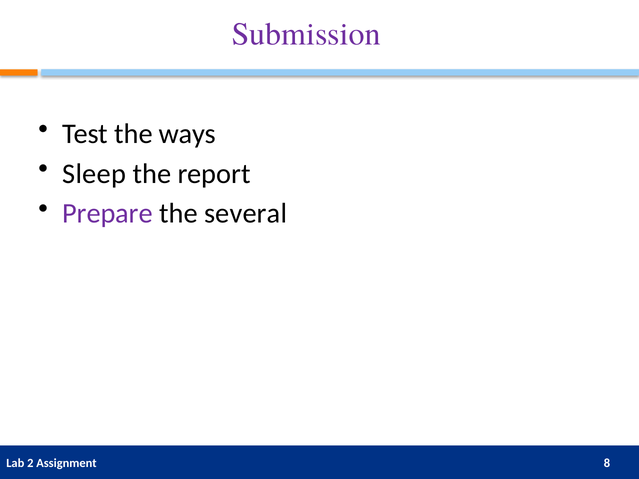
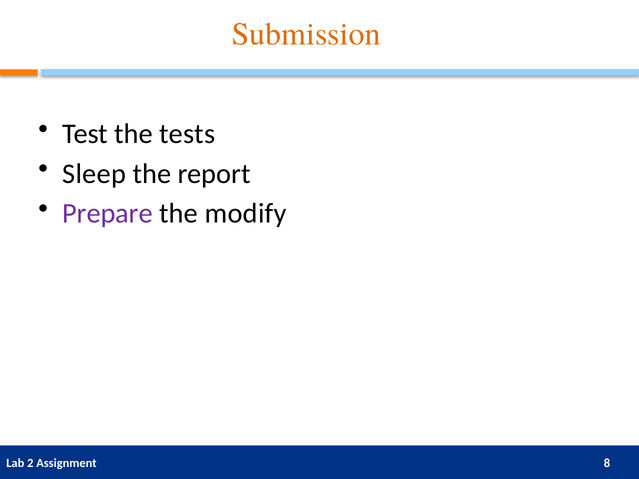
Submission colour: purple -> orange
ways: ways -> tests
several: several -> modify
